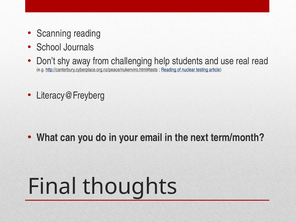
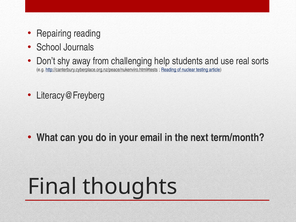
Scanning: Scanning -> Repairing
read: read -> sorts
